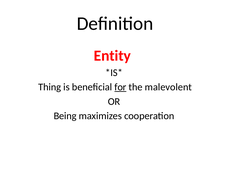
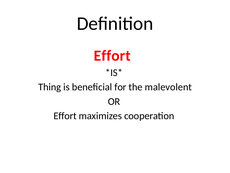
Entity at (112, 56): Entity -> Effort
for underline: present -> none
Being at (65, 115): Being -> Effort
